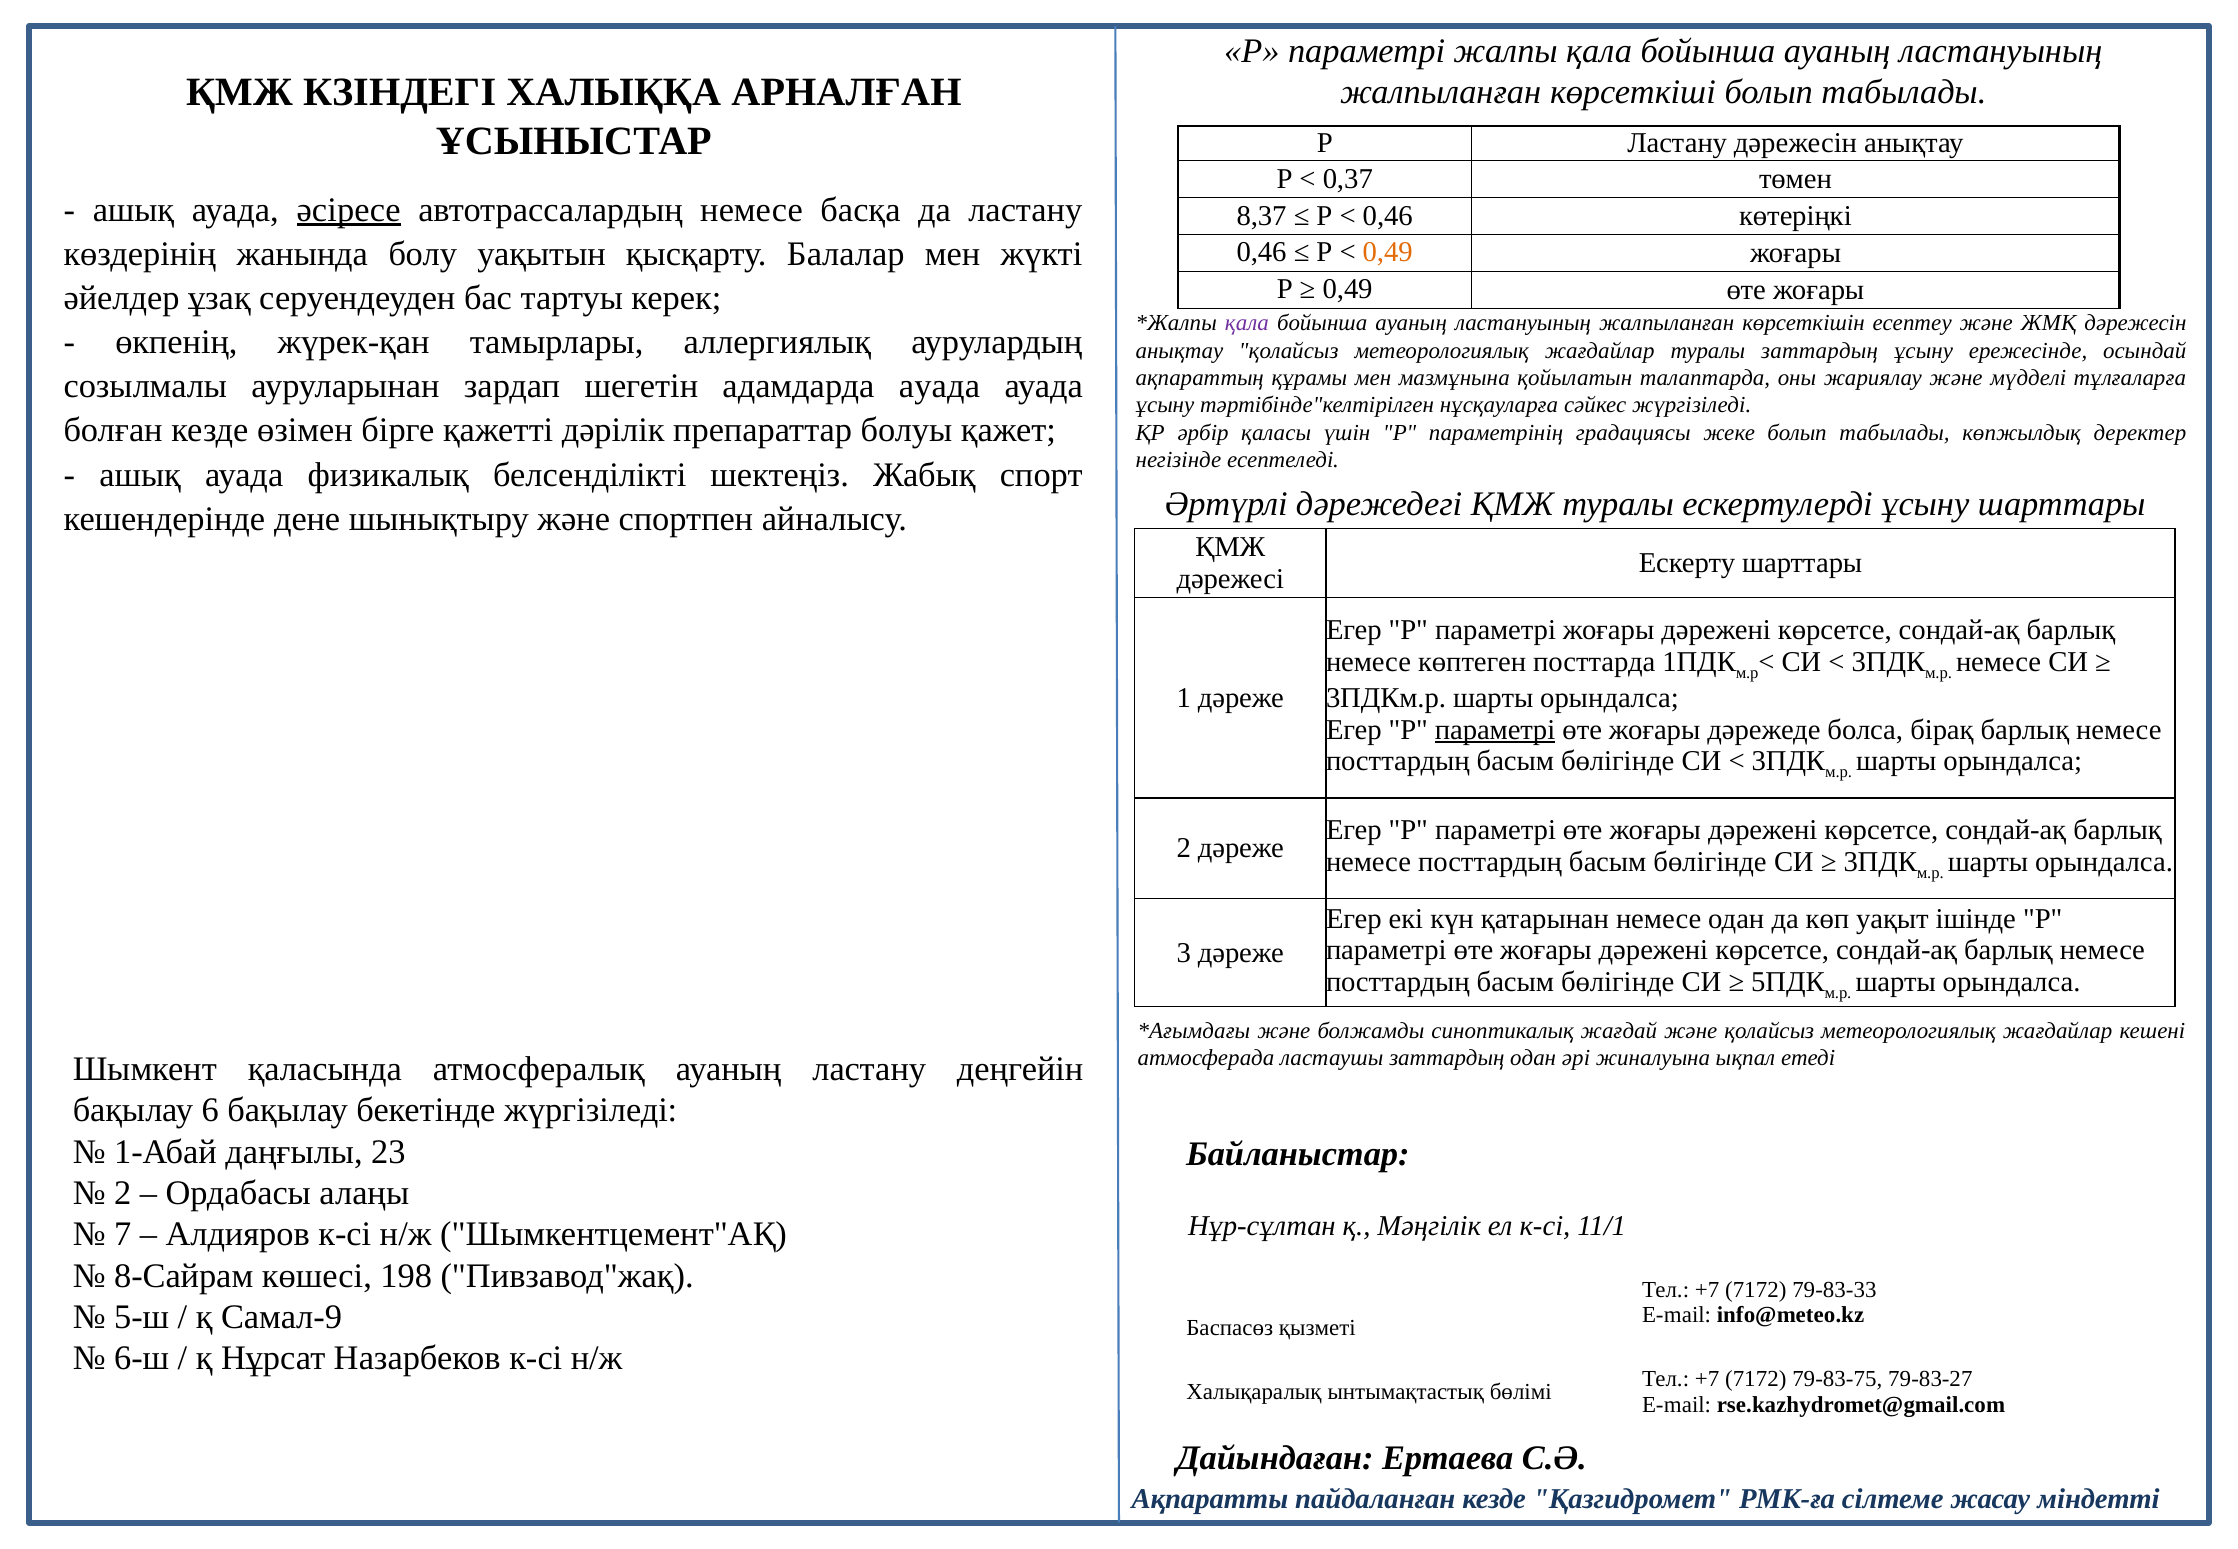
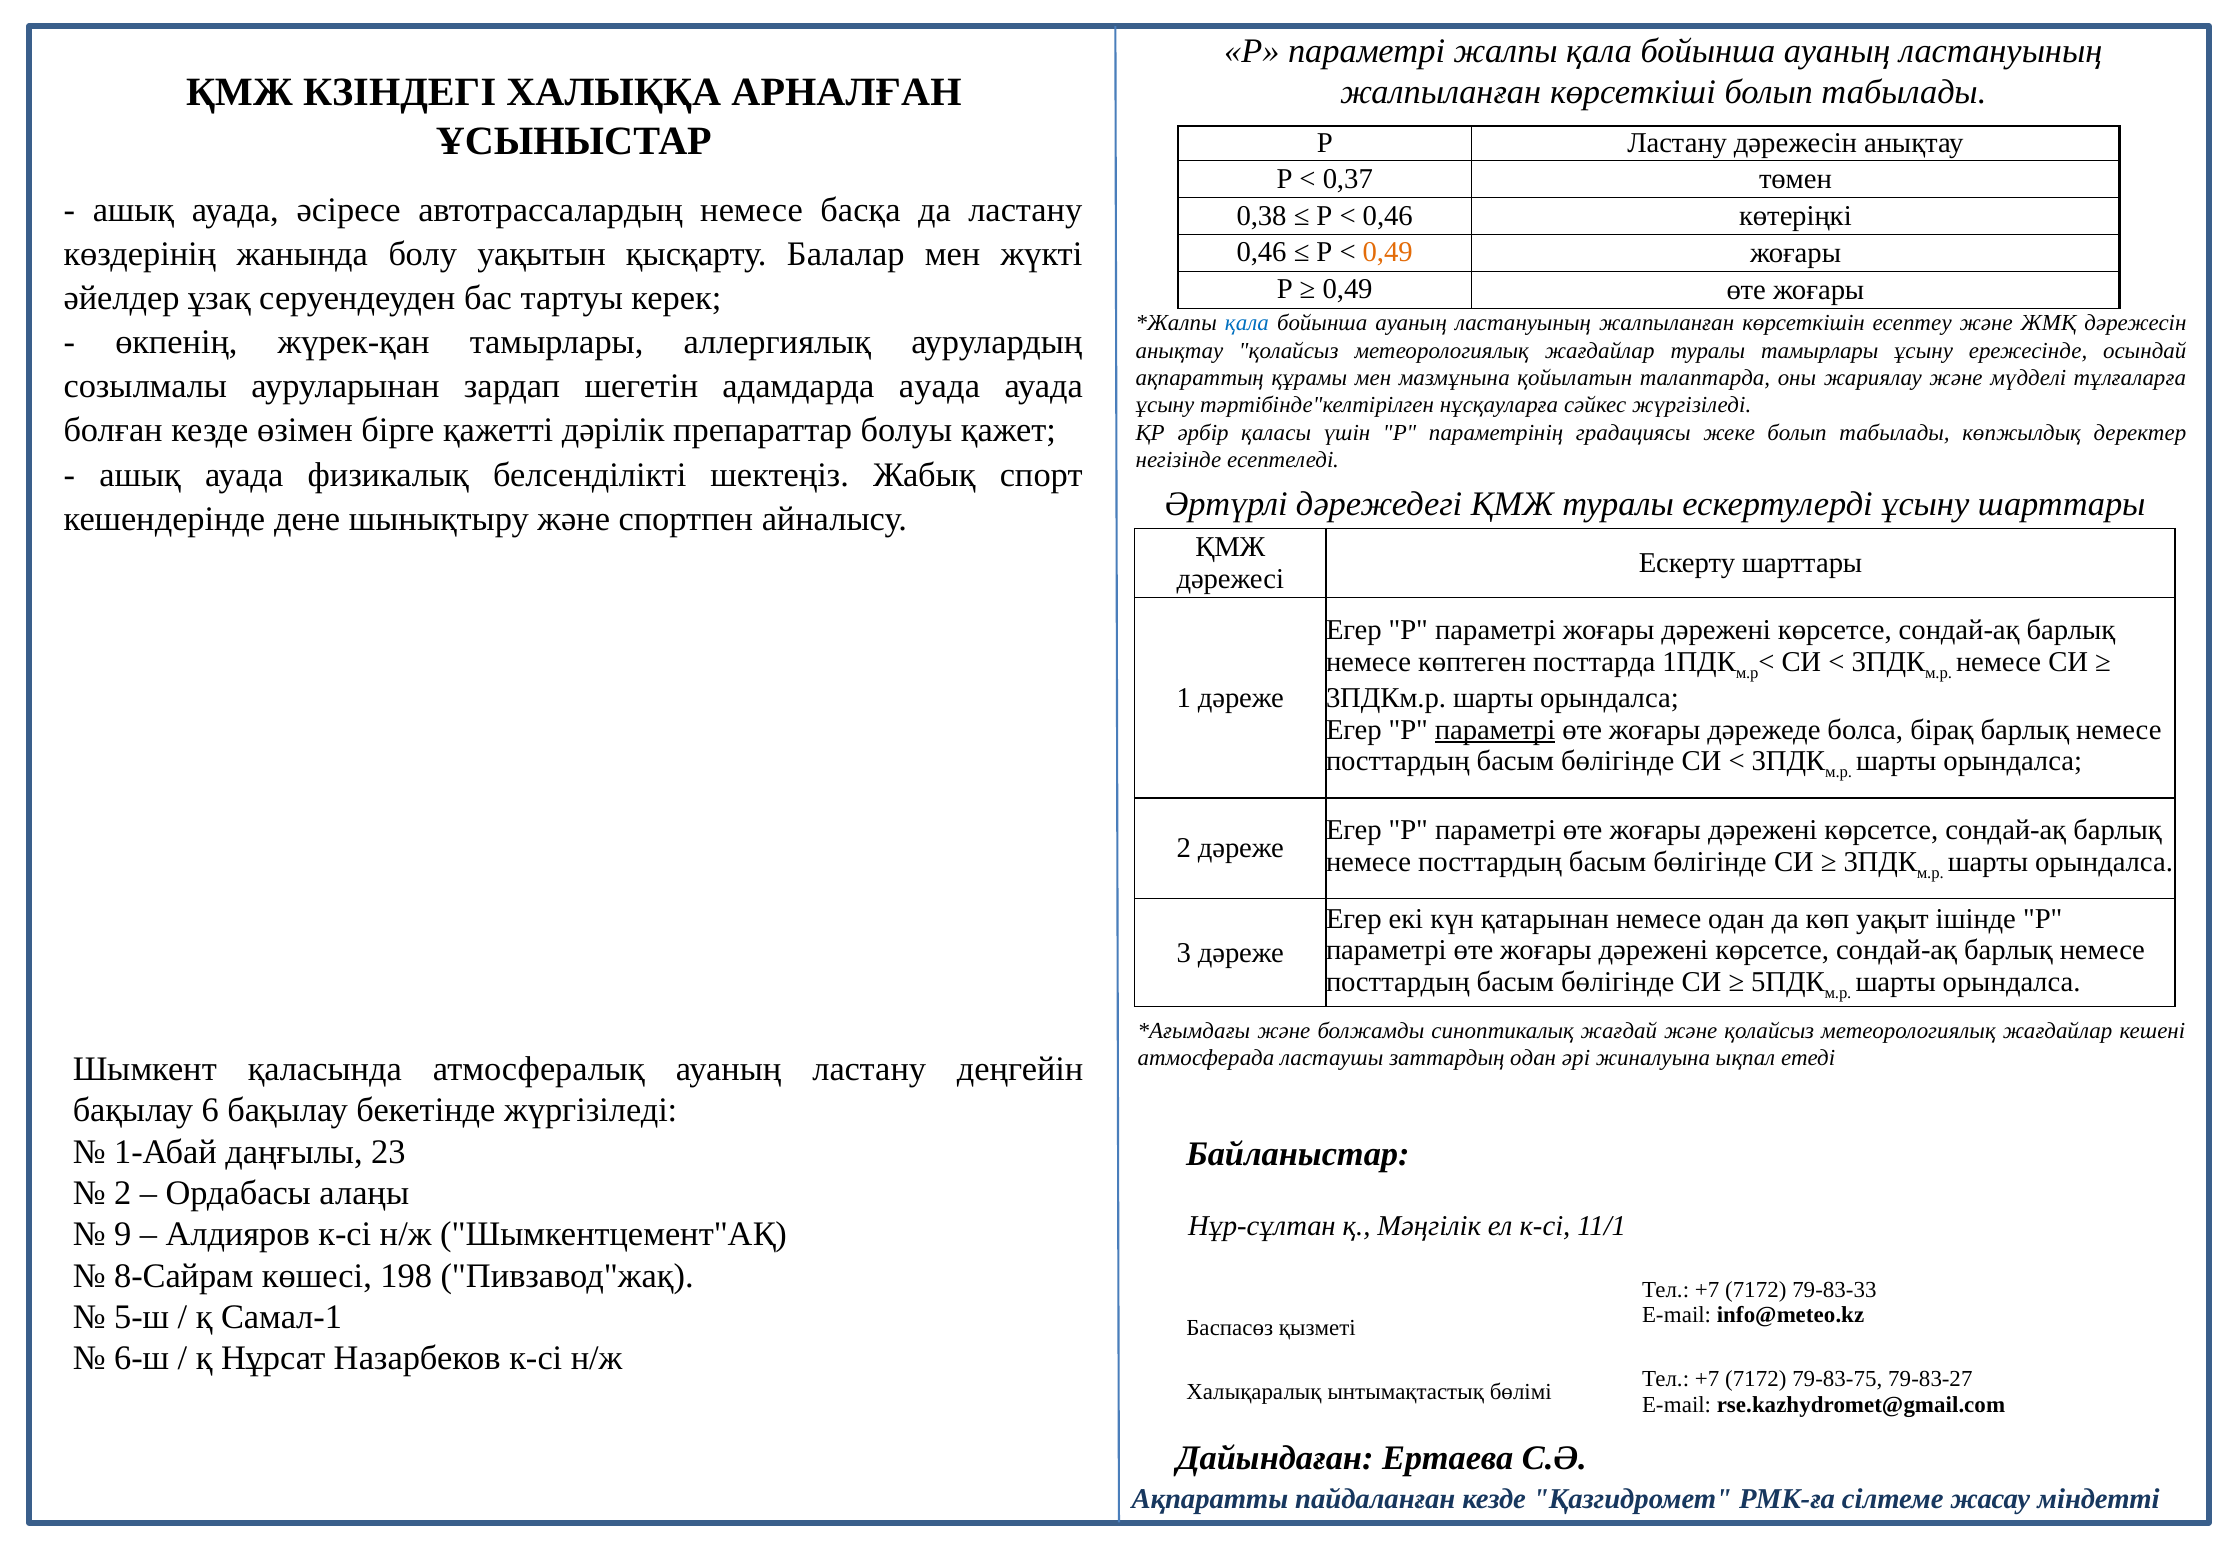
әсіресе underline: present -> none
8,37: 8,37 -> 0,38
қала at (1247, 323) colour: purple -> blue
туралы заттардың: заттардың -> тамырлары
7: 7 -> 9
Самал-9: Самал-9 -> Самал-1
